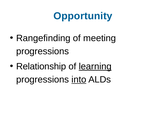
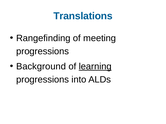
Opportunity: Opportunity -> Translations
Relationship: Relationship -> Background
into underline: present -> none
